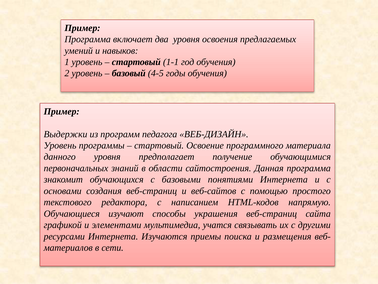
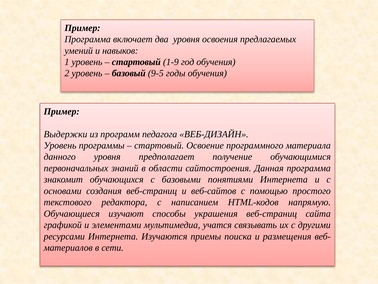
1-1: 1-1 -> 1-9
4-5: 4-5 -> 9-5
